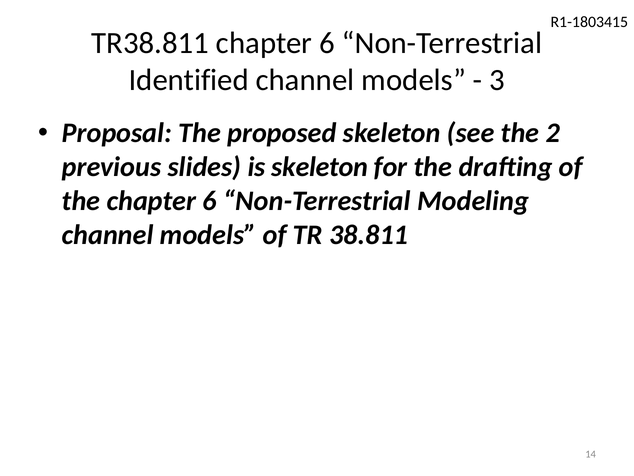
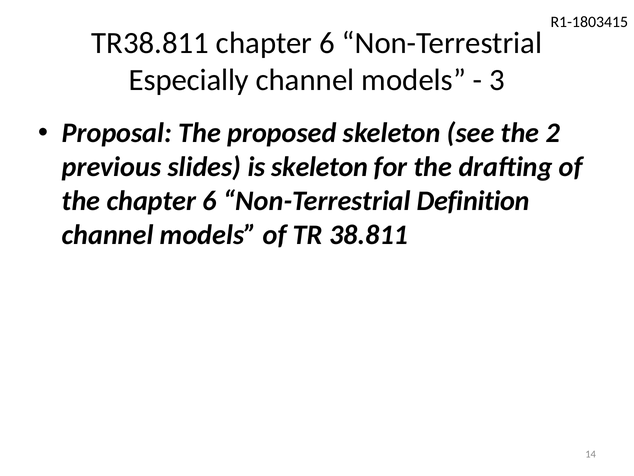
Identified: Identified -> Especially
Modeling: Modeling -> Definition
